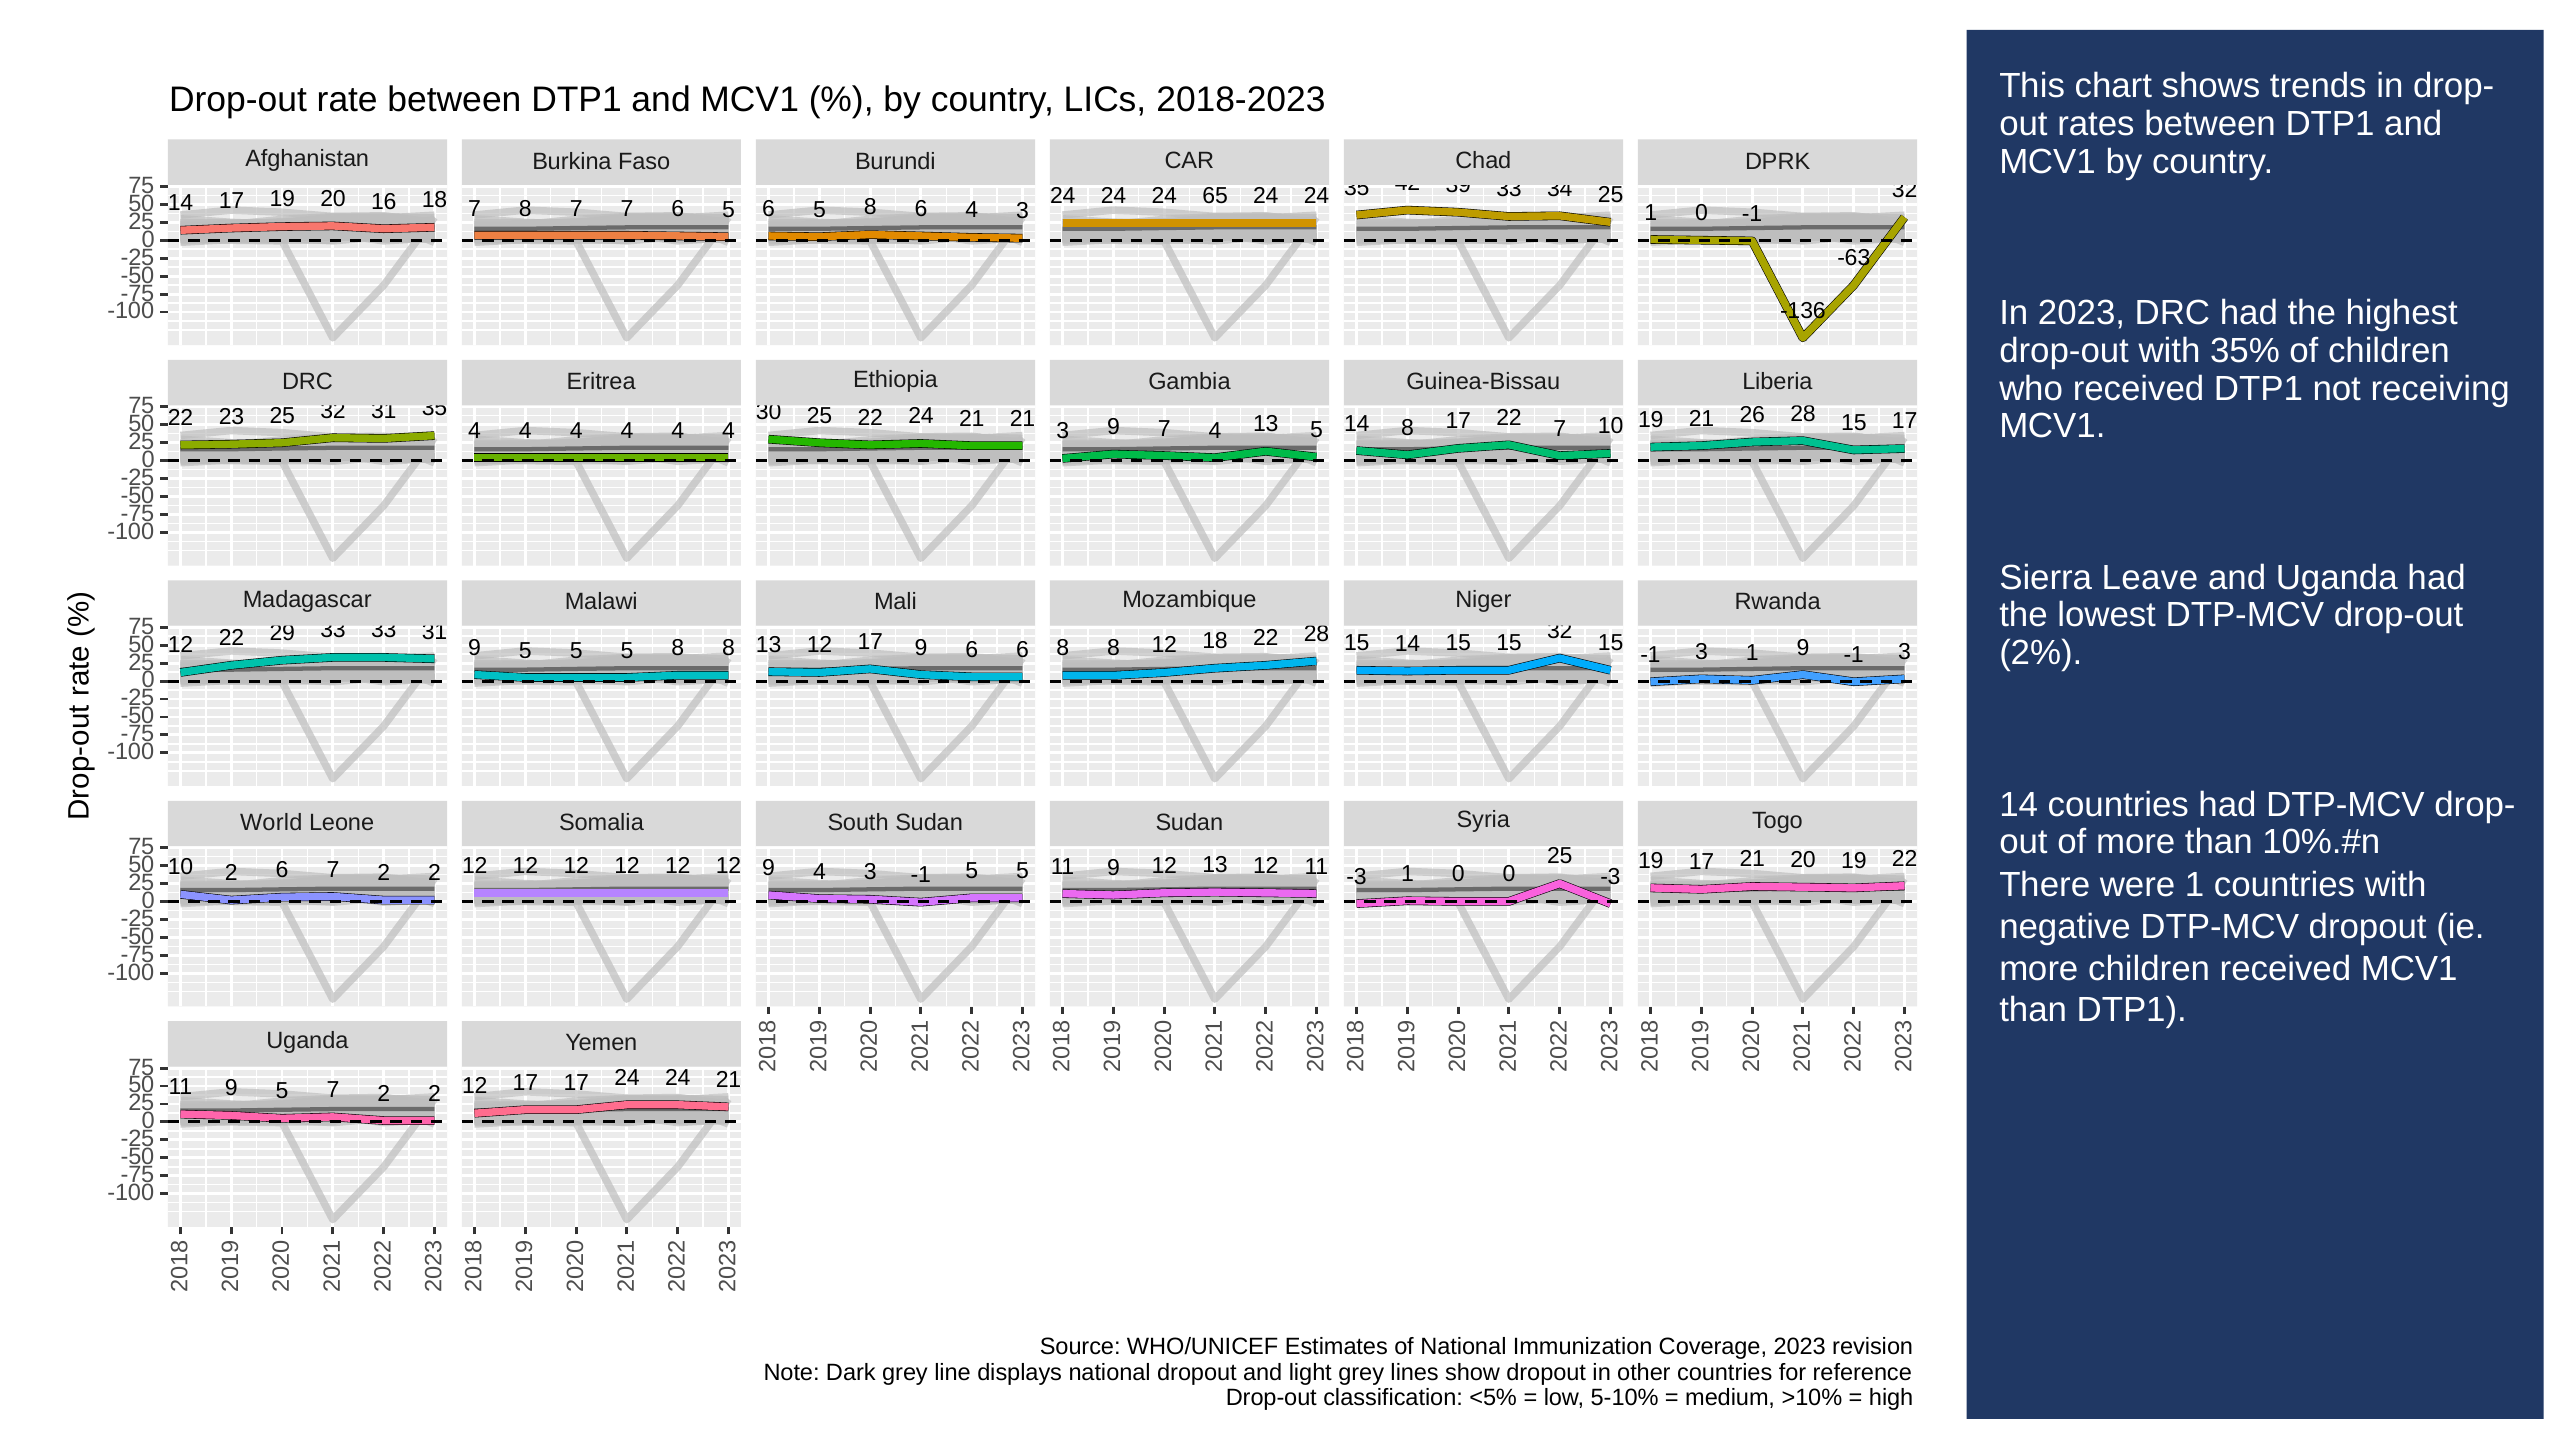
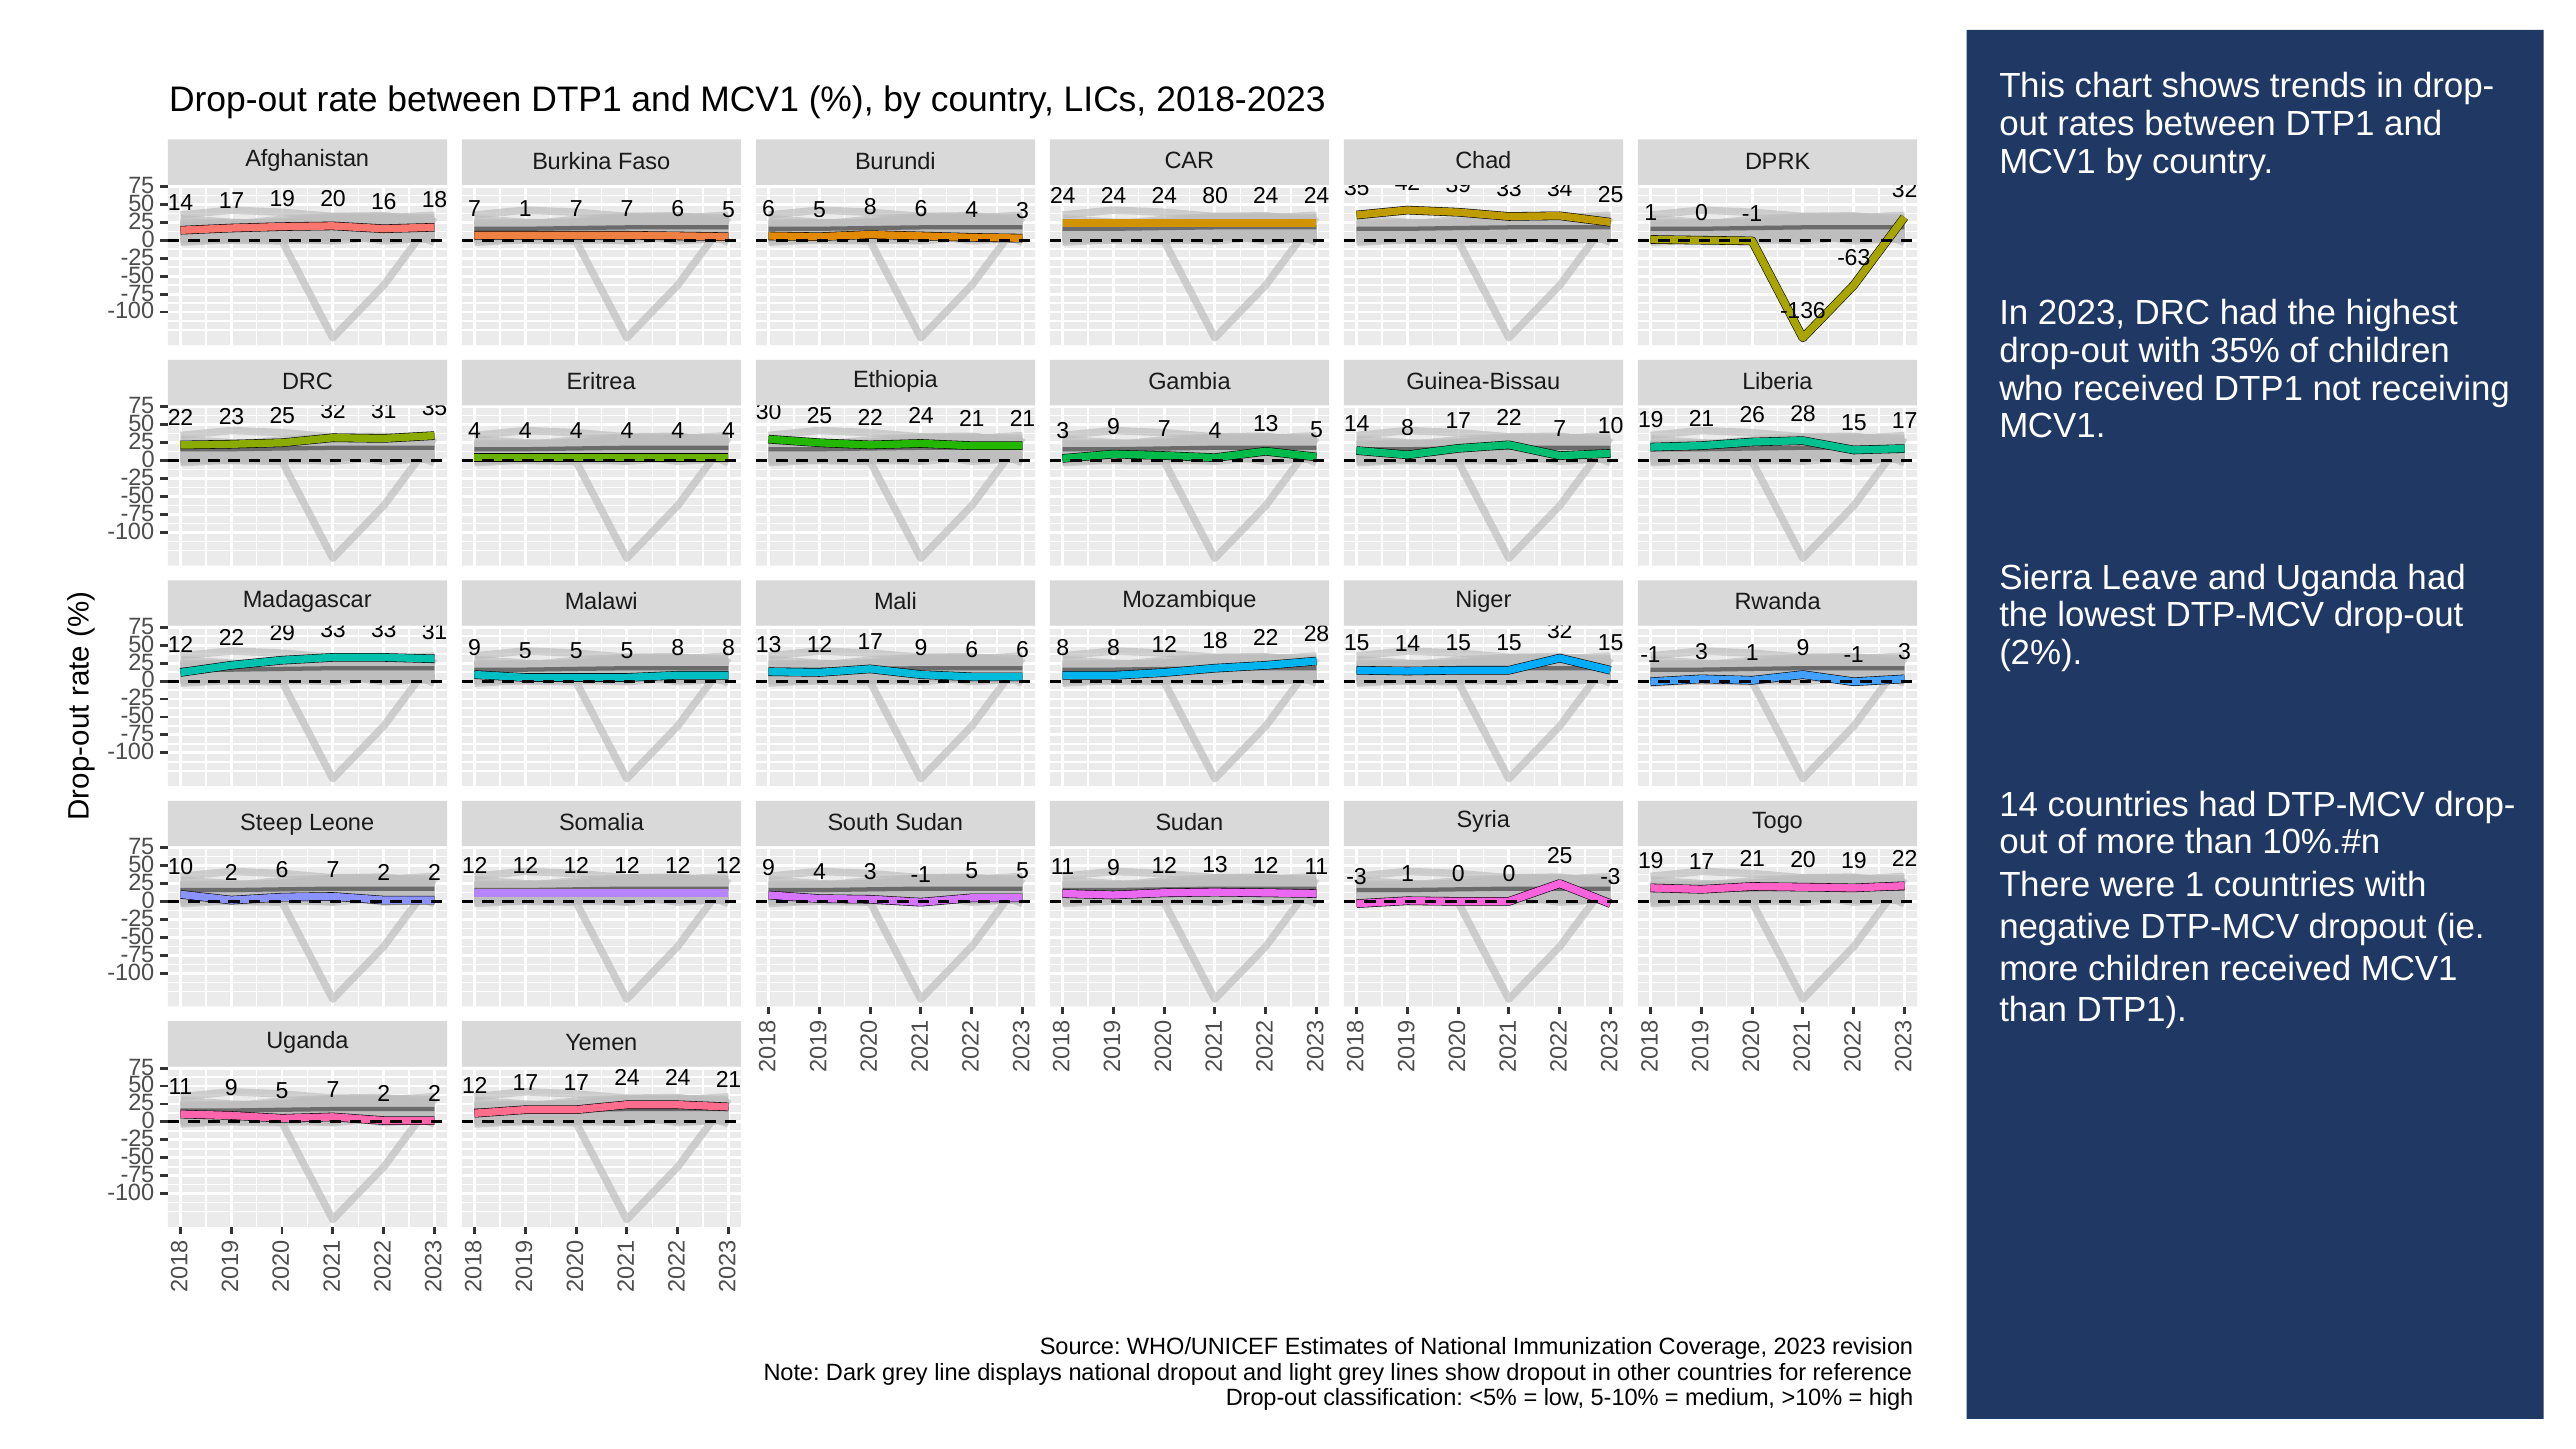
65: 65 -> 80
7 8: 8 -> 1
World: World -> Steep
